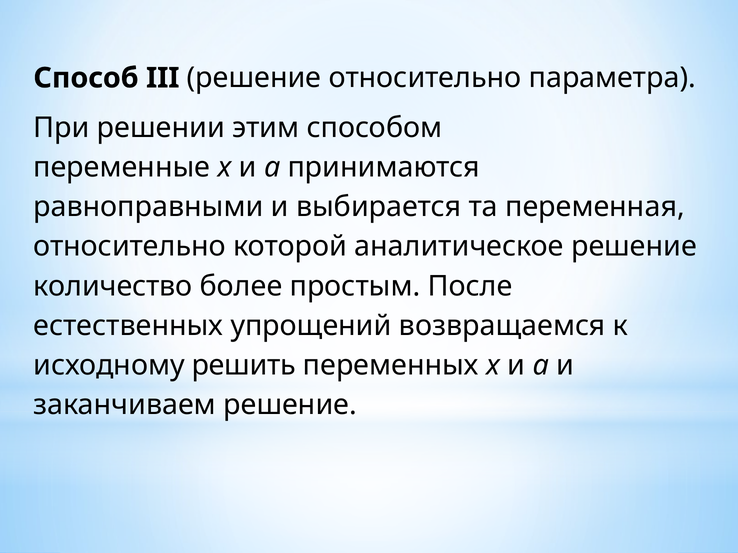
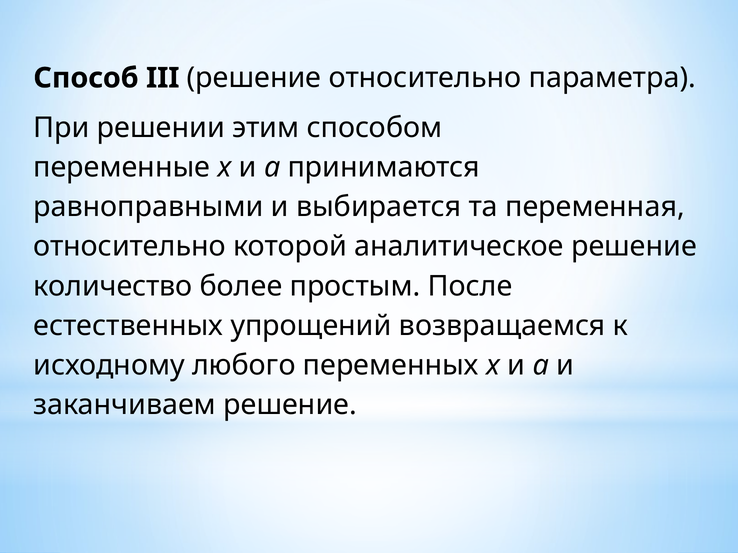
решить: решить -> любого
